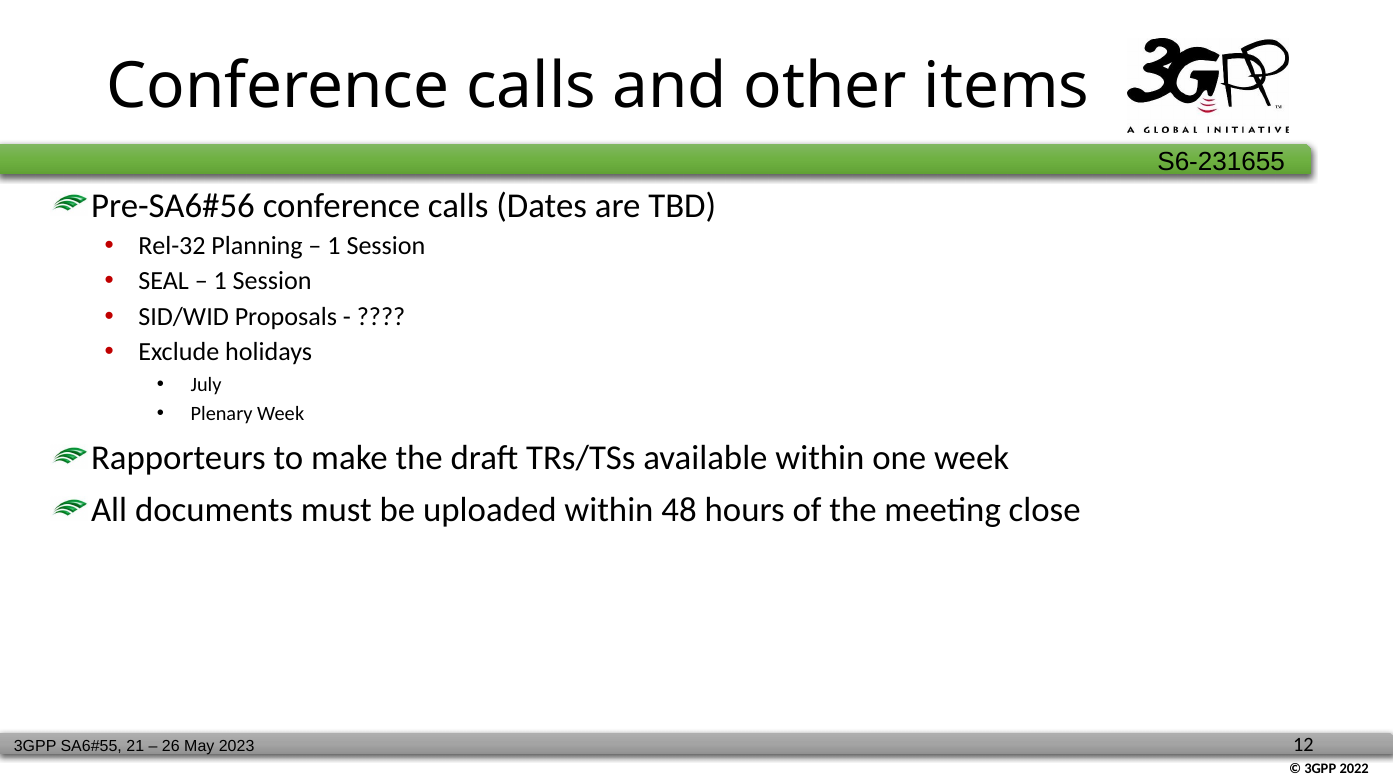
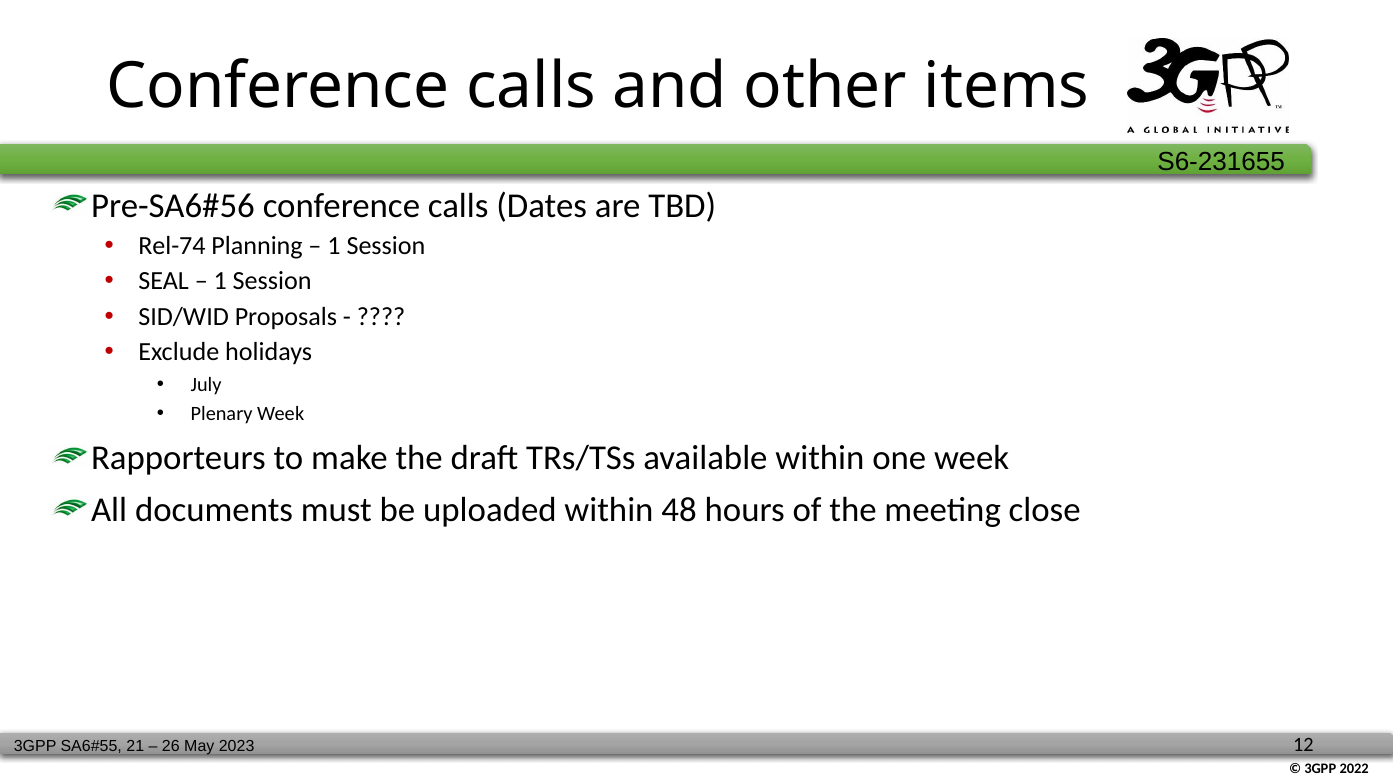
Rel-32: Rel-32 -> Rel-74
